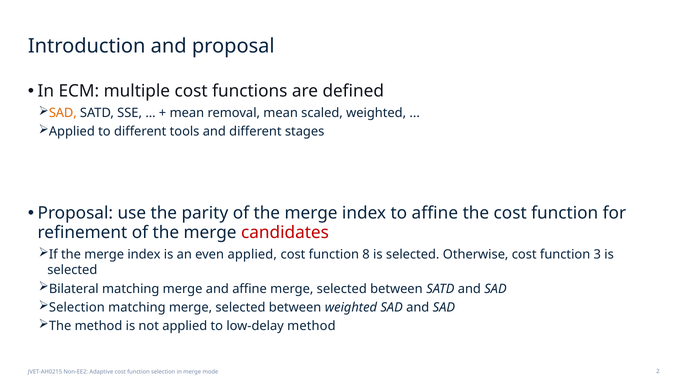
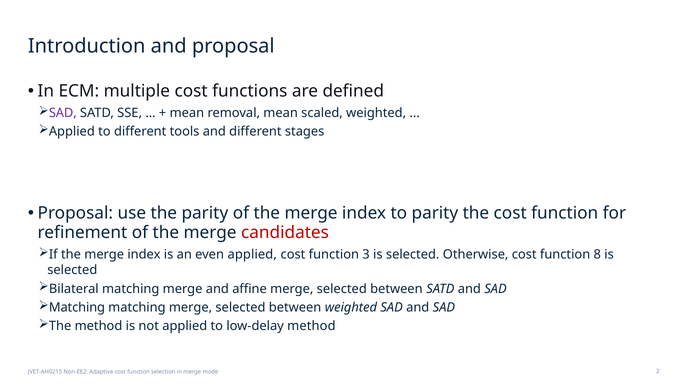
SAD at (63, 113) colour: orange -> purple
to affine: affine -> parity
8: 8 -> 3
3: 3 -> 8
Selection at (77, 307): Selection -> Matching
